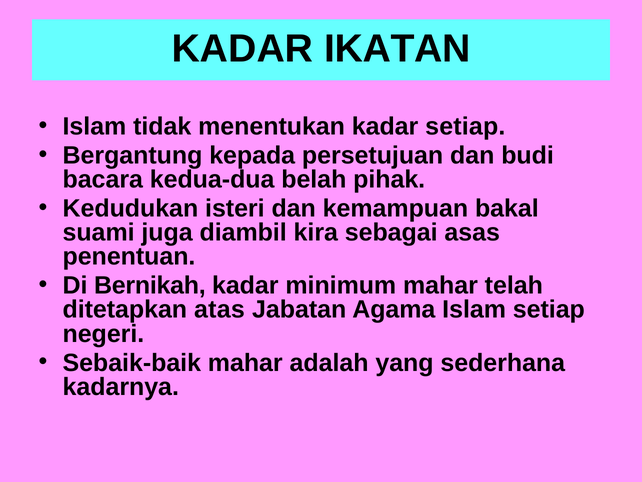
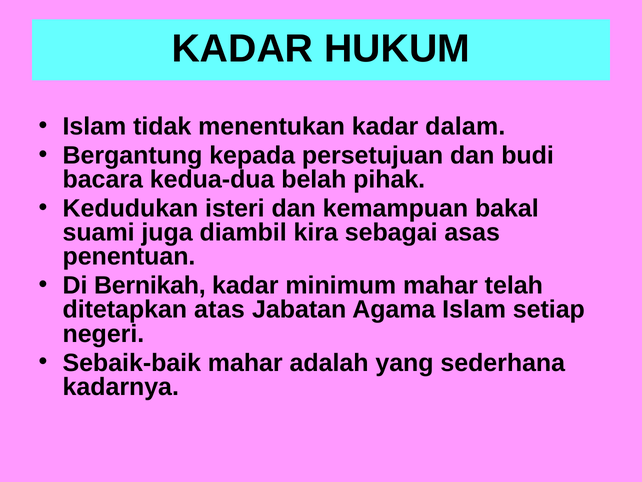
IKATAN: IKATAN -> HUKUM
kadar setiap: setiap -> dalam
